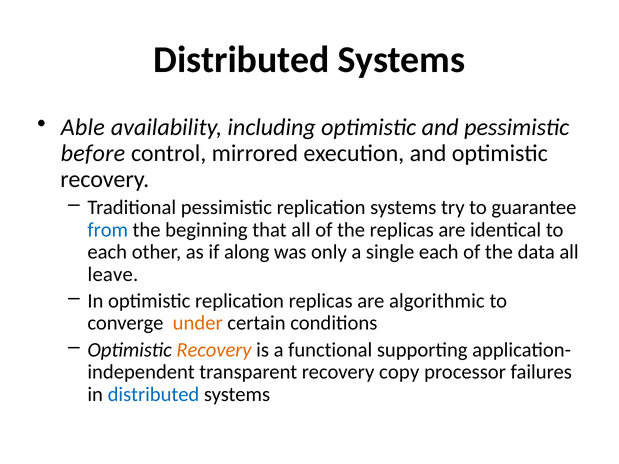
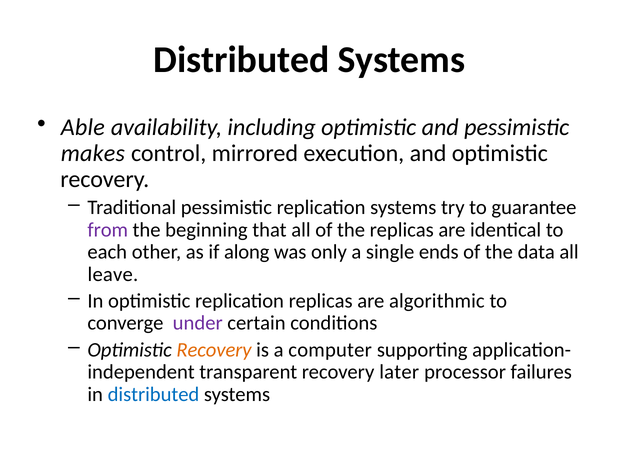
before: before -> makes
from colour: blue -> purple
single each: each -> ends
under colour: orange -> purple
functional: functional -> computer
copy: copy -> later
